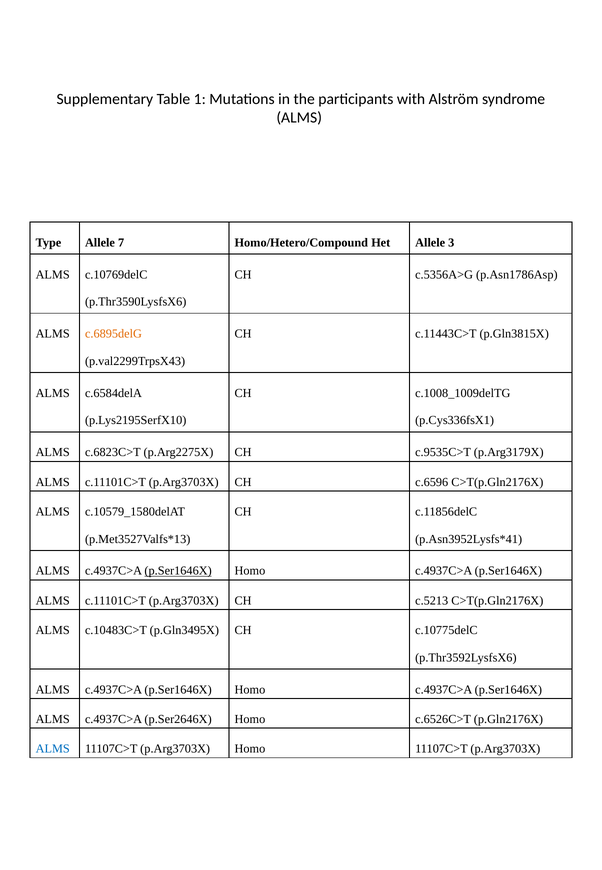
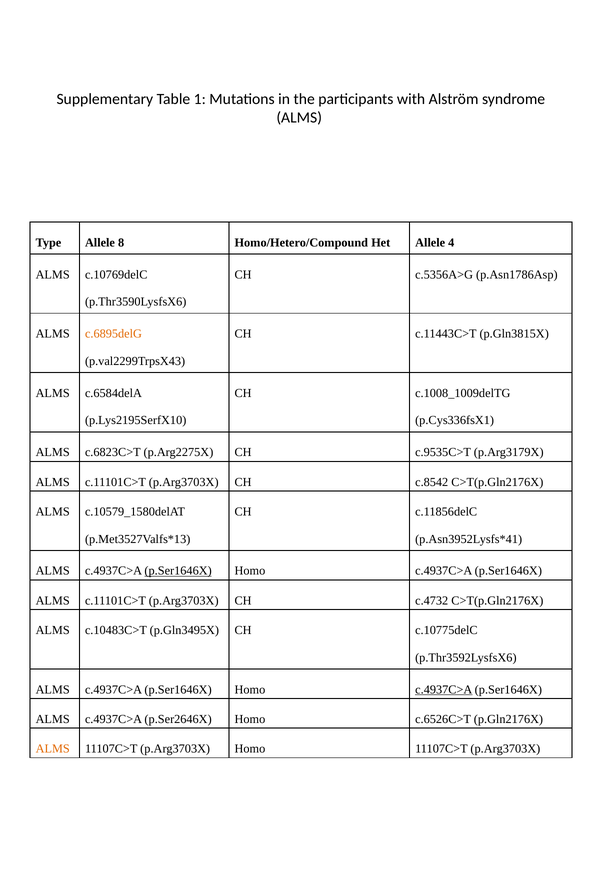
7: 7 -> 8
3: 3 -> 4
c.6596: c.6596 -> c.8542
c.5213: c.5213 -> c.4732
c.4937C>A at (444, 689) underline: none -> present
ALMS at (53, 748) colour: blue -> orange
